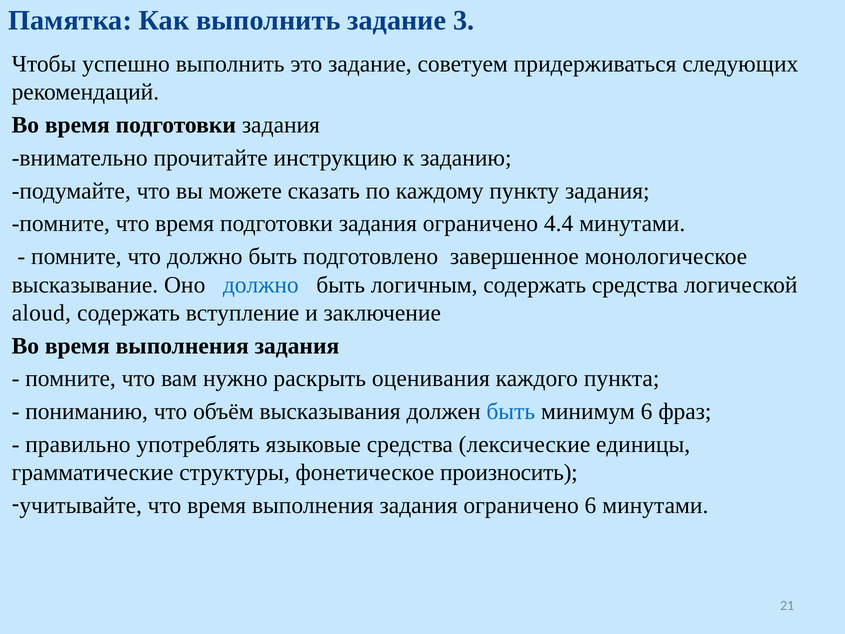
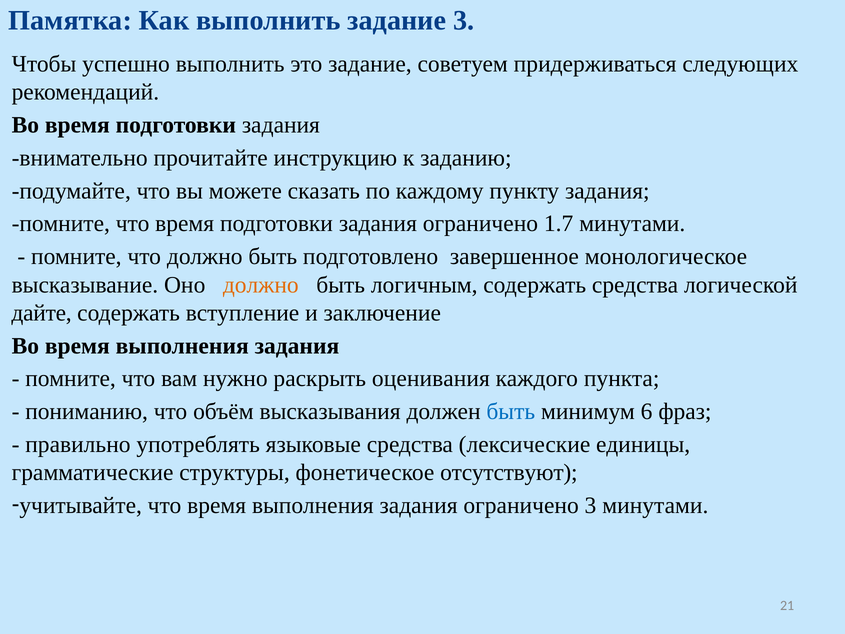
4.4: 4.4 -> 1.7
должно at (261, 285) colour: blue -> orange
aloud: aloud -> дайте
произносить: произносить -> отсутствуют
ограничено 6: 6 -> 3
